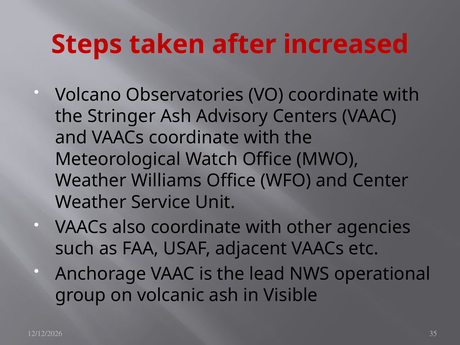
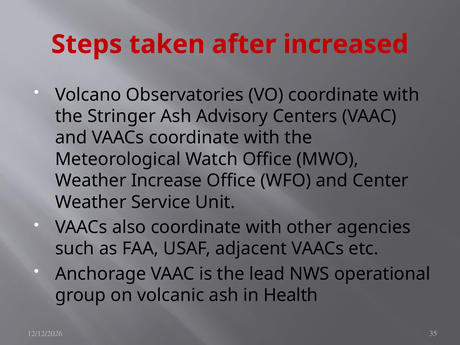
Williams: Williams -> Increase
Visible: Visible -> Health
